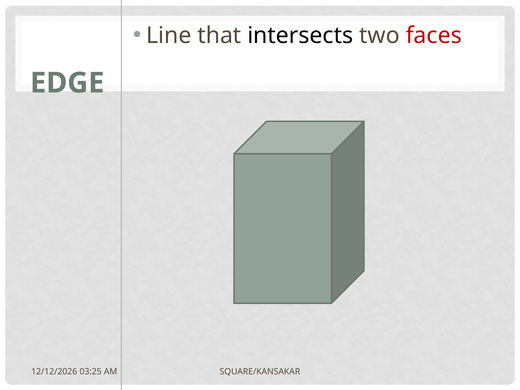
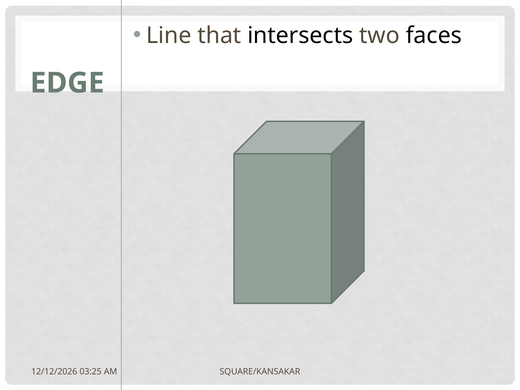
faces colour: red -> black
